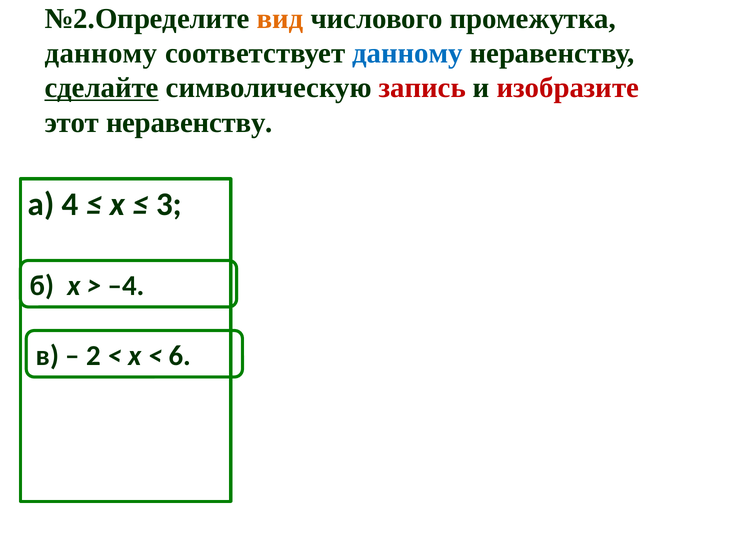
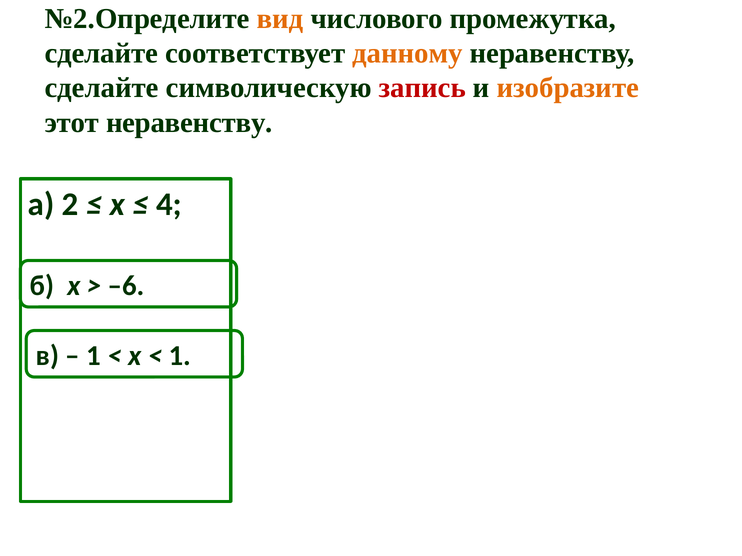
данному at (101, 53): данному -> сделайте
данному at (407, 53) colour: blue -> orange
сделайте at (102, 88) underline: present -> none
изобразите colour: red -> orange
4: 4 -> 2
3: 3 -> 4
–4: –4 -> –6
2 at (94, 356): 2 -> 1
6 at (180, 356): 6 -> 1
